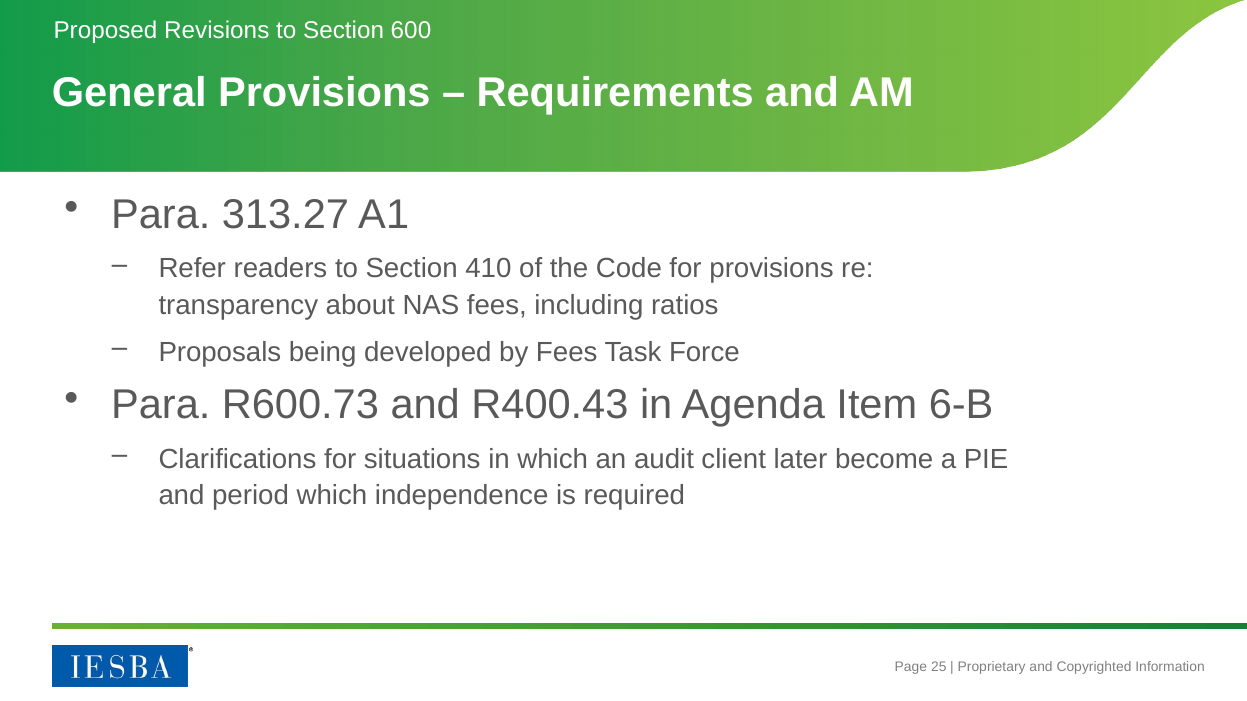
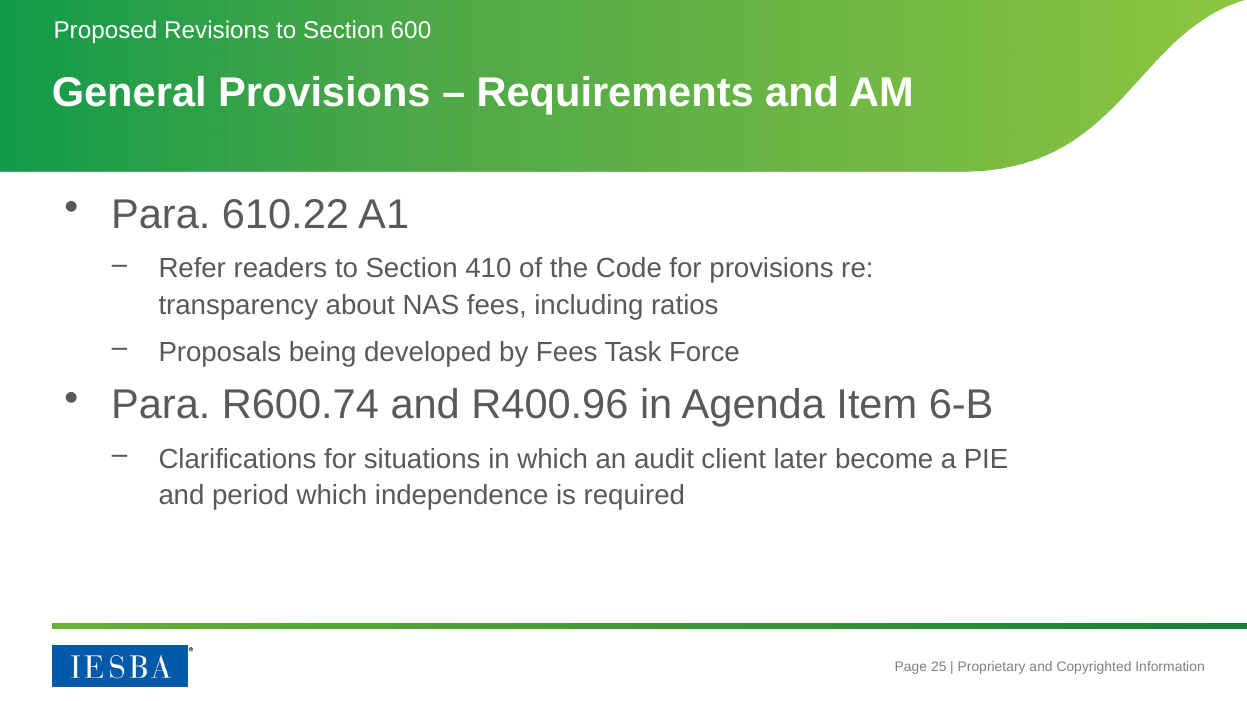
313.27: 313.27 -> 610.22
R600.73: R600.73 -> R600.74
R400.43: R400.43 -> R400.96
